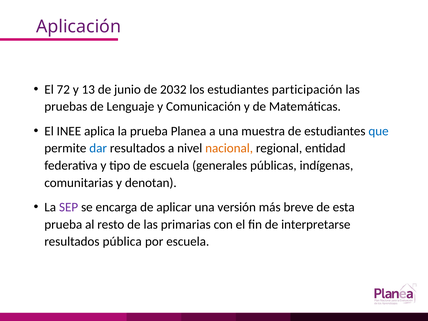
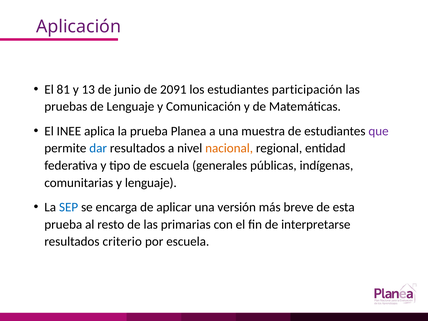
72: 72 -> 81
2032: 2032 -> 2091
que colour: blue -> purple
y denotan: denotan -> lenguaje
SEP colour: purple -> blue
pública: pública -> criterio
